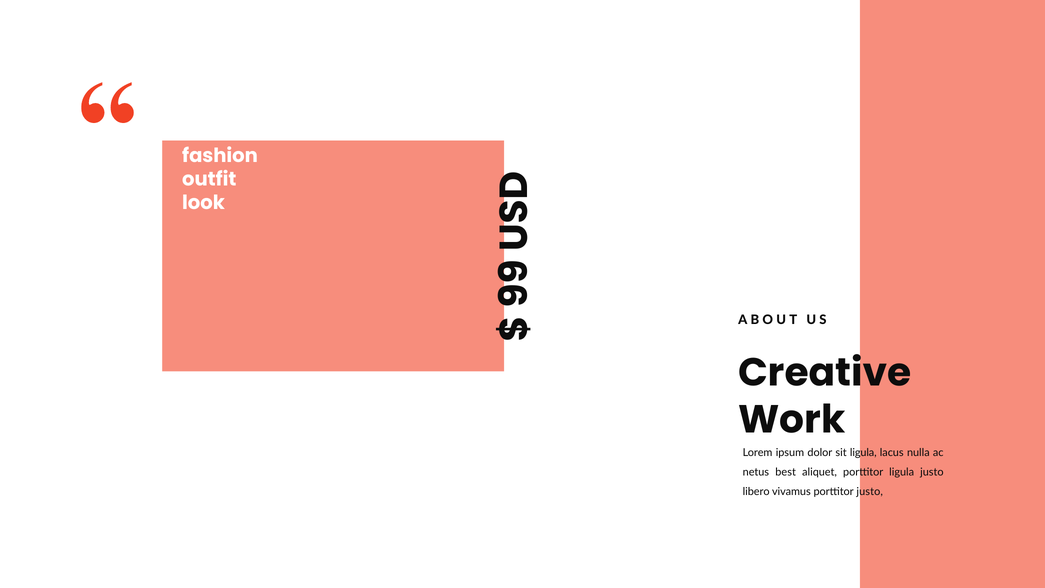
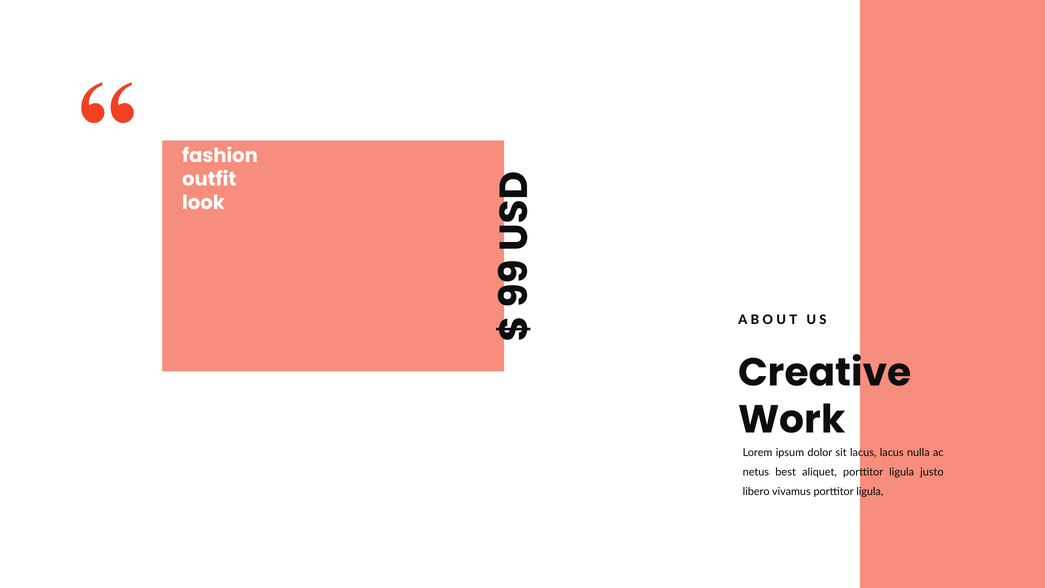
ligula at (863, 452): ligula -> lacus
vivamus porttitor justo: justo -> ligula
